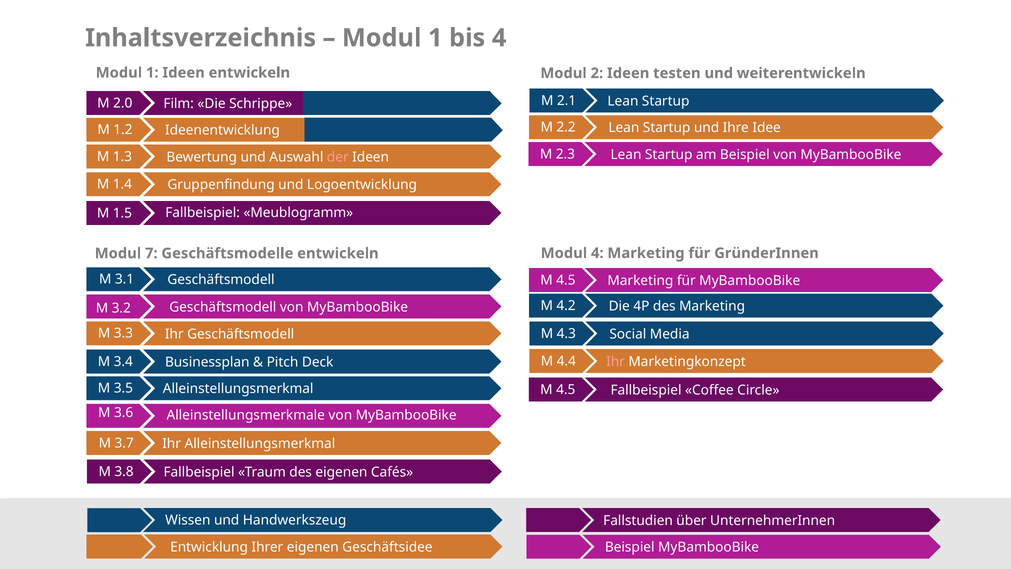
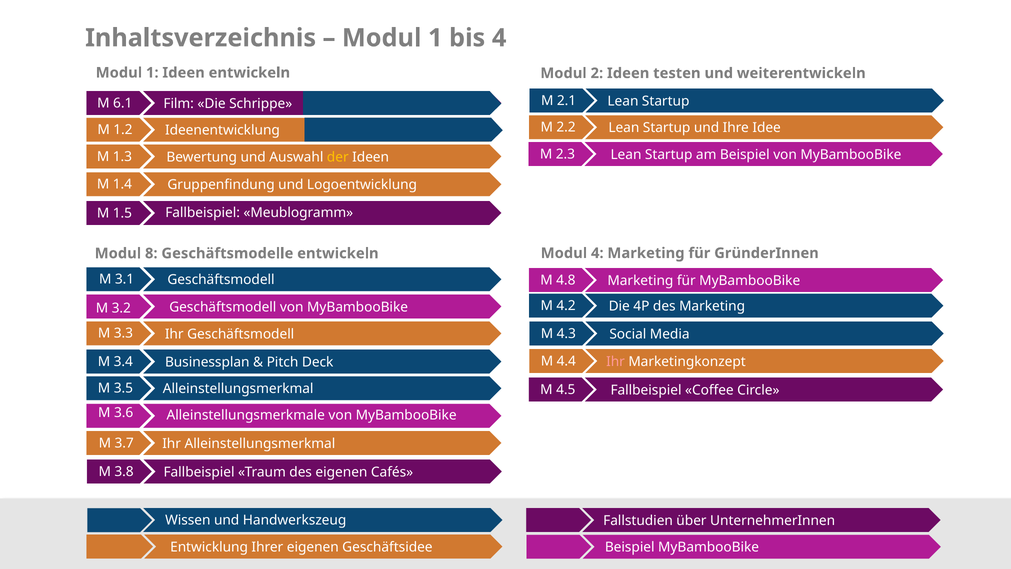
2.0: 2.0 -> 6.1
der colour: pink -> yellow
7: 7 -> 8
4.5 at (566, 280): 4.5 -> 4.8
